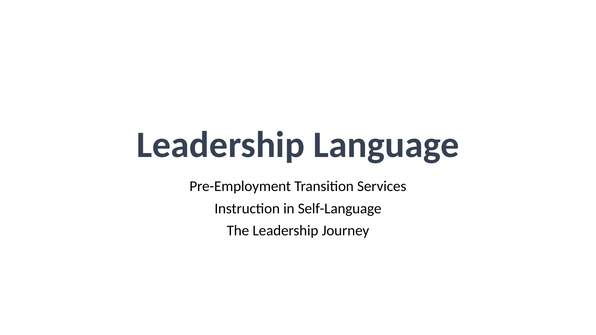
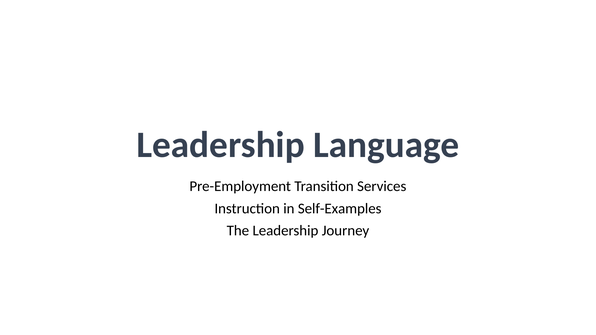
Self-Language: Self-Language -> Self-Examples
